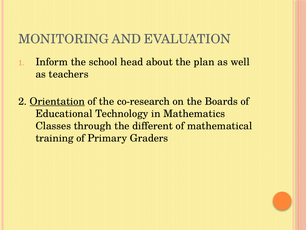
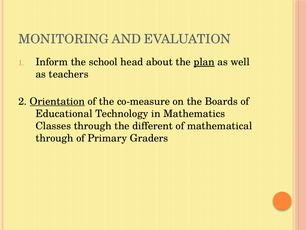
plan underline: none -> present
co-research: co-research -> co-measure
training at (55, 138): training -> through
